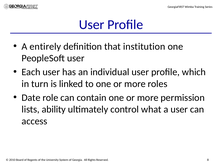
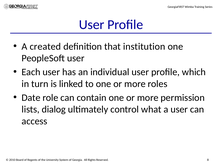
entirely: entirely -> created
ability: ability -> dialog
